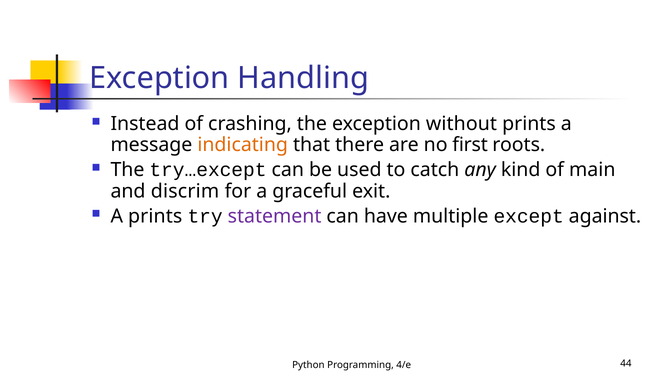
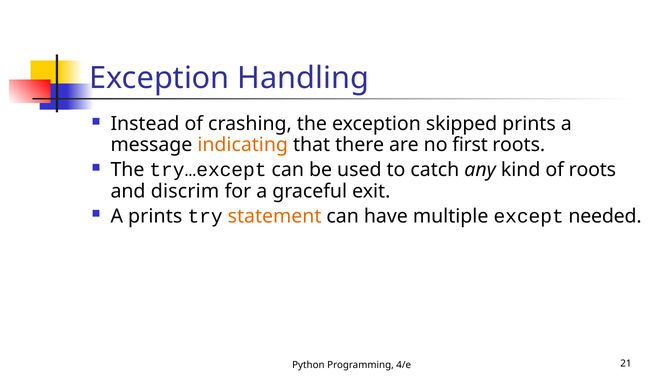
without: without -> skipped
of main: main -> roots
statement colour: purple -> orange
against: against -> needed
44: 44 -> 21
